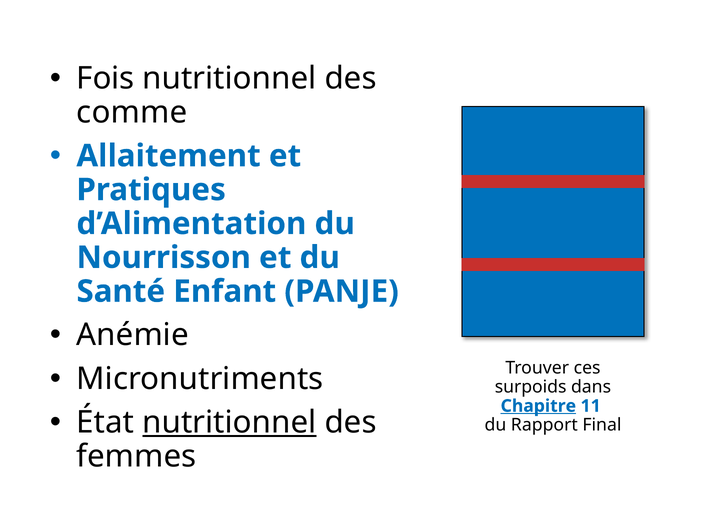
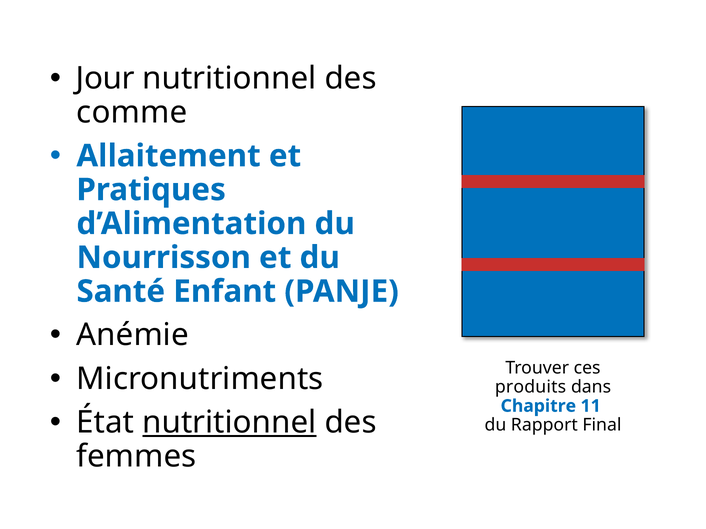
Fois: Fois -> Jour
surpoids: surpoids -> produits
Chapitre underline: present -> none
